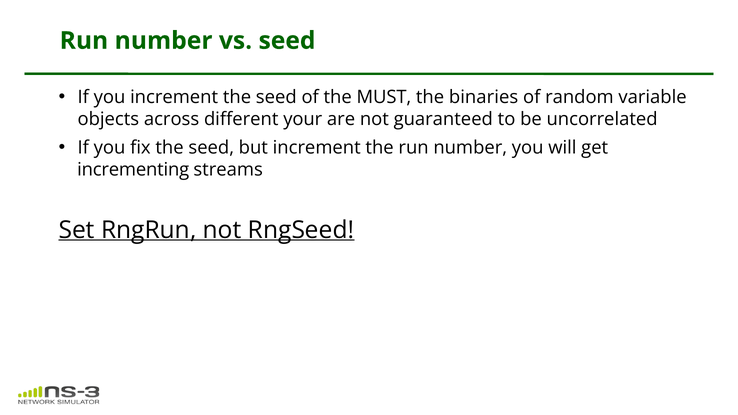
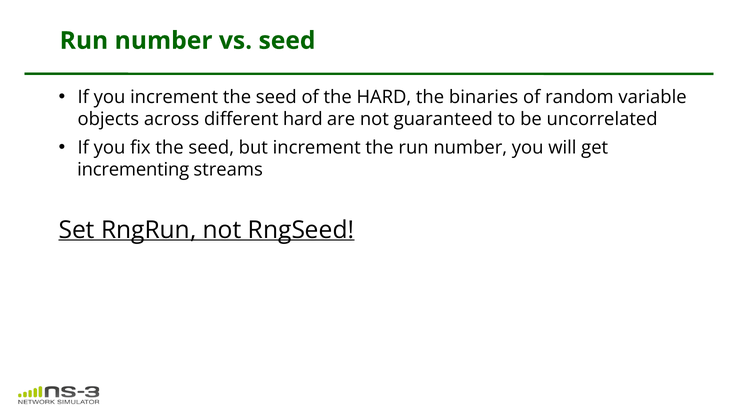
the MUST: MUST -> HARD
different your: your -> hard
